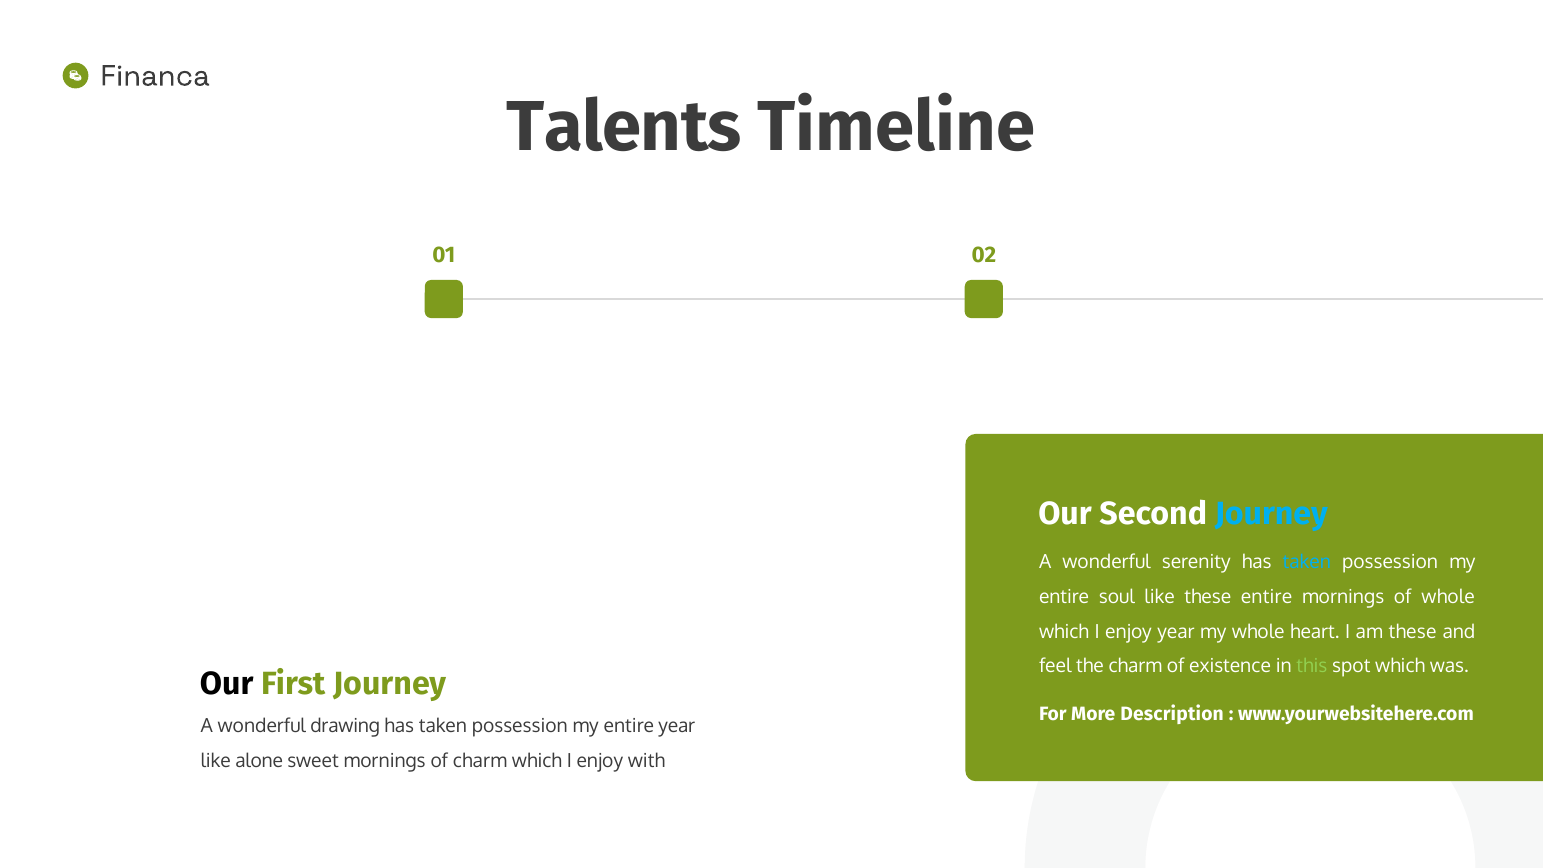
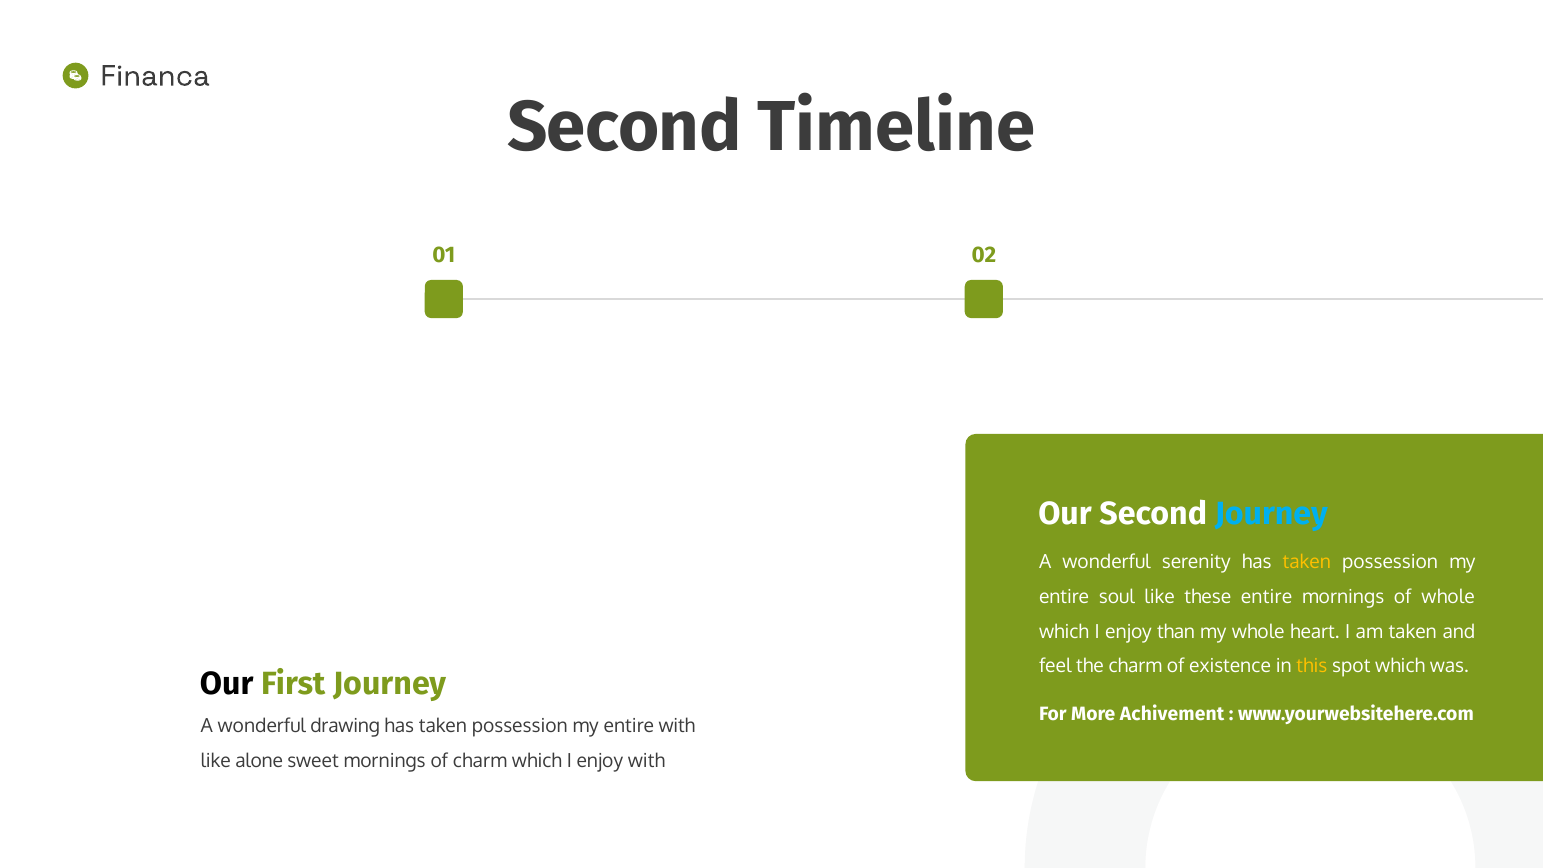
Talents at (624, 127): Talents -> Second
taken at (1307, 562) colour: light blue -> yellow
enjoy year: year -> than
am these: these -> taken
this colour: light green -> yellow
Description: Description -> Achivement
entire year: year -> with
